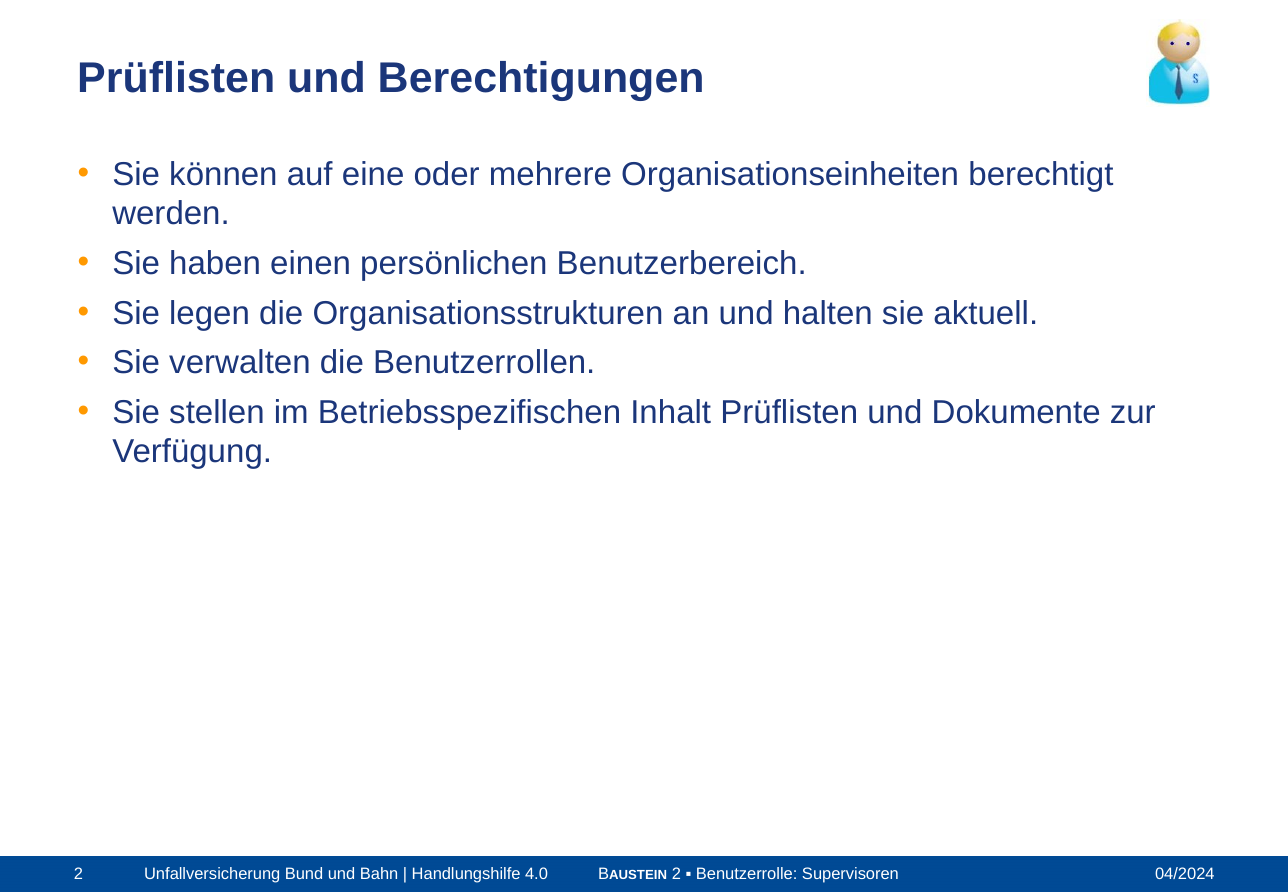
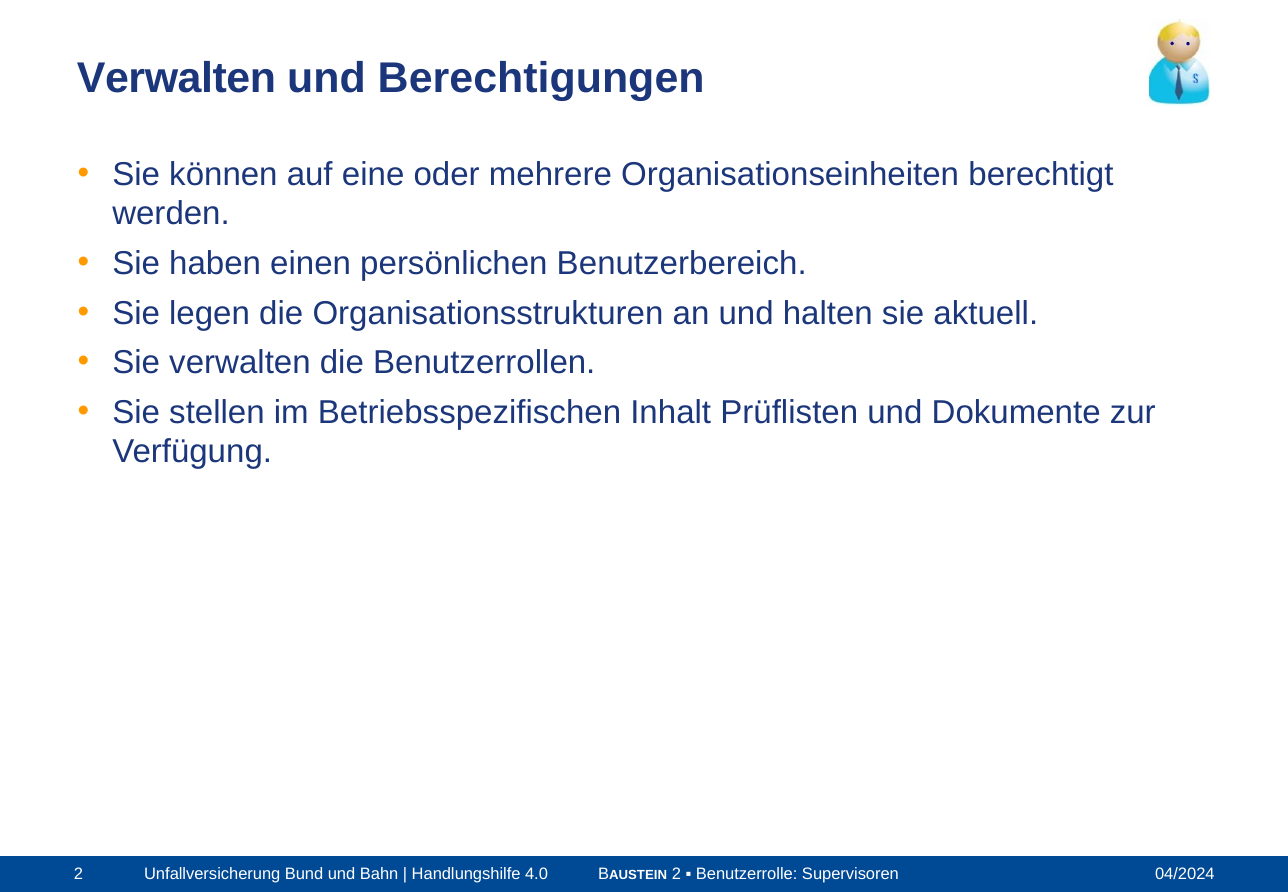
Prüflisten at (176, 78): Prüflisten -> Verwalten
